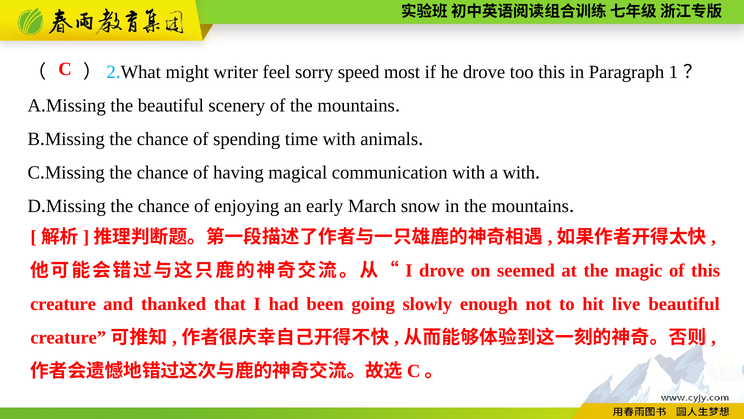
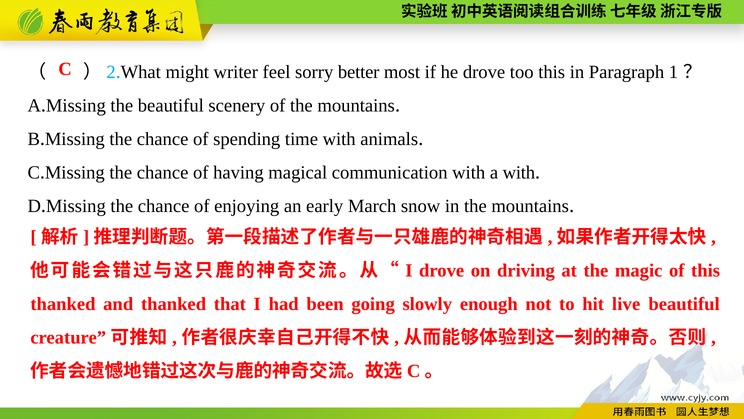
speed: speed -> better
seemed: seemed -> driving
creature at (63, 304): creature -> thanked
